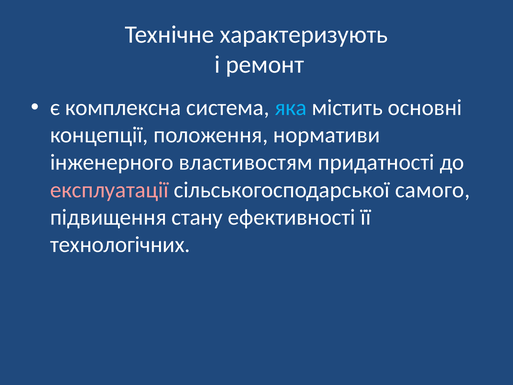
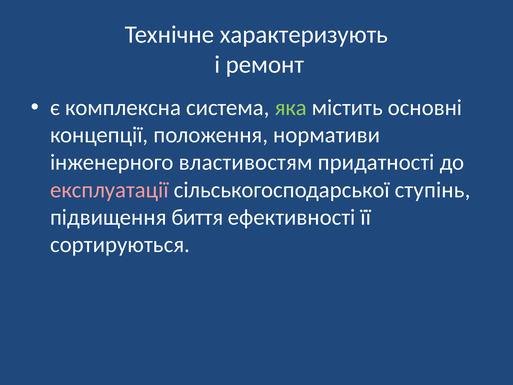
яка colour: light blue -> light green
самого: самого -> ступінь
стану: стану -> биття
технологічних: технологічних -> сортируються
